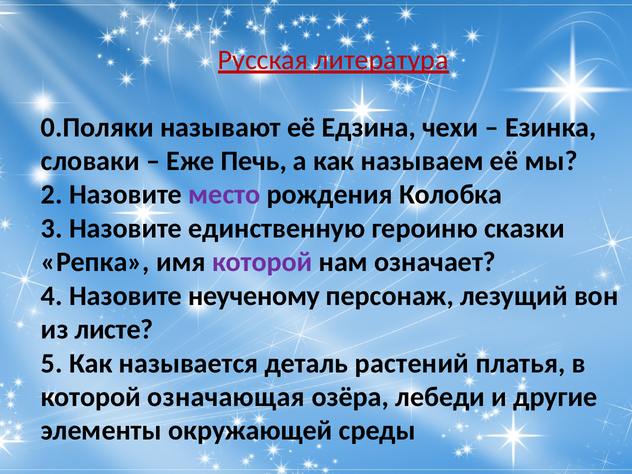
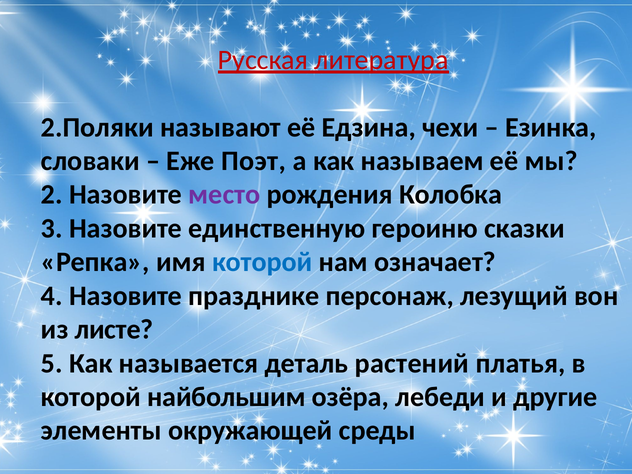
0.Поляки: 0.Поляки -> 2.Поляки
Печь: Печь -> Поэт
которой at (262, 262) colour: purple -> blue
неученому: неученому -> празднике
означающая: означающая -> найбольшим
